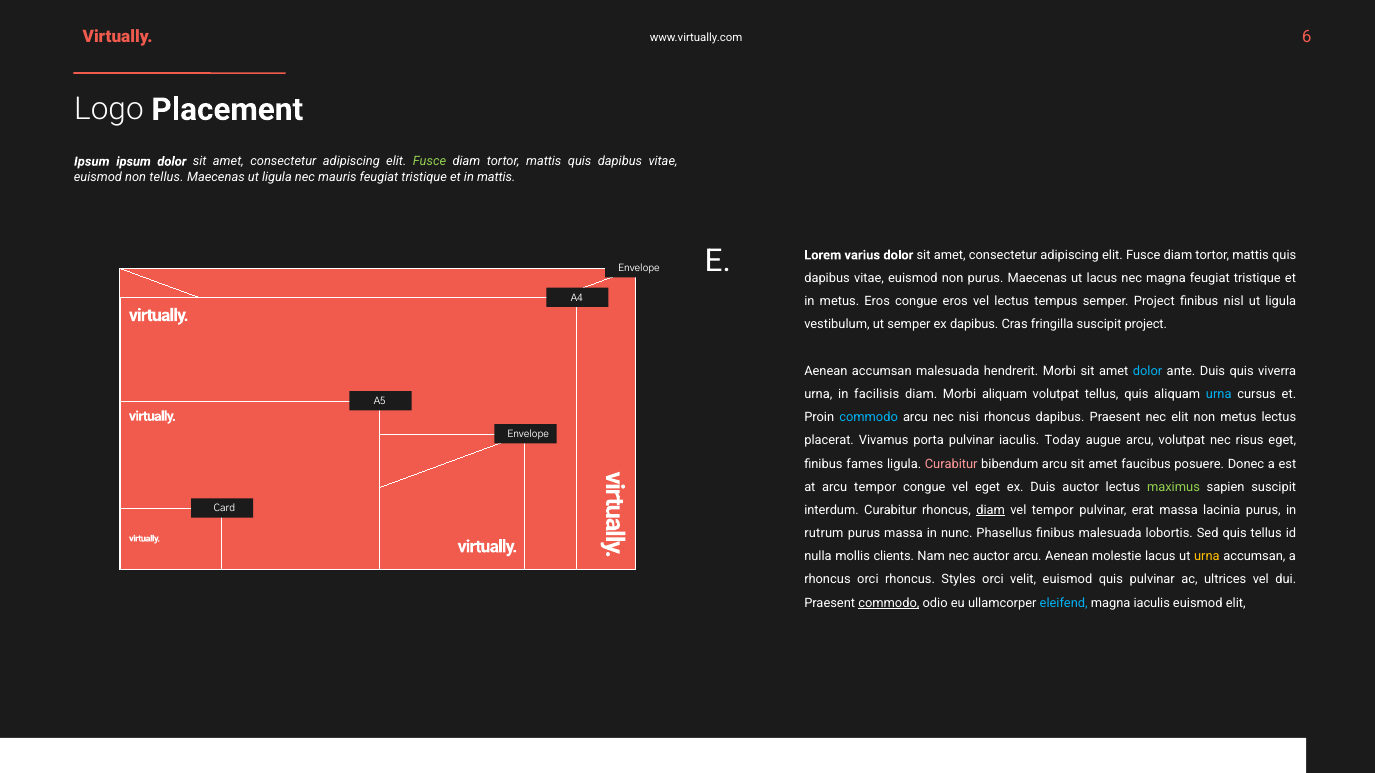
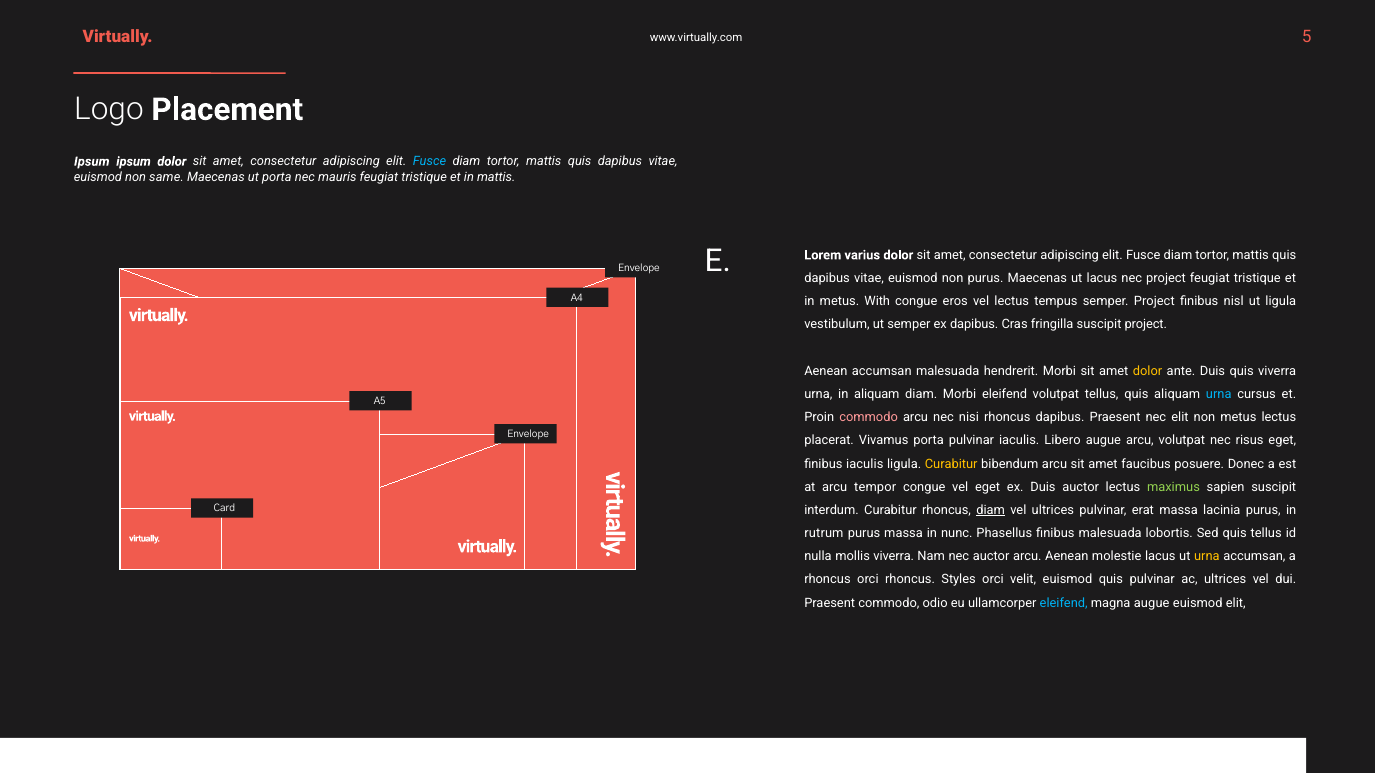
6: 6 -> 5
Fusce at (429, 162) colour: light green -> light blue
non tellus: tellus -> same
Maecenas ut ligula: ligula -> porta
nec magna: magna -> project
metus Eros: Eros -> With
dolor at (1148, 371) colour: light blue -> yellow
in facilisis: facilisis -> aliquam
Morbi aliquam: aliquam -> eleifend
commodo at (869, 418) colour: light blue -> pink
Today: Today -> Libero
finibus fames: fames -> iaculis
Curabitur at (951, 464) colour: pink -> yellow
vel tempor: tempor -> ultrices
mollis clients: clients -> viverra
commodo at (889, 603) underline: present -> none
magna iaculis: iaculis -> augue
